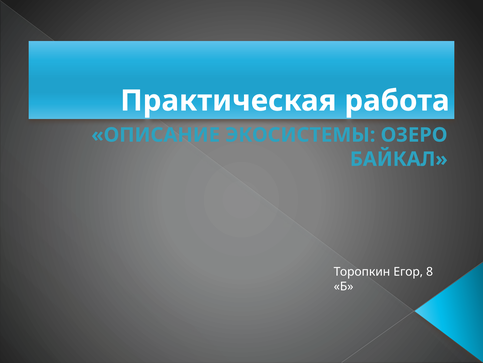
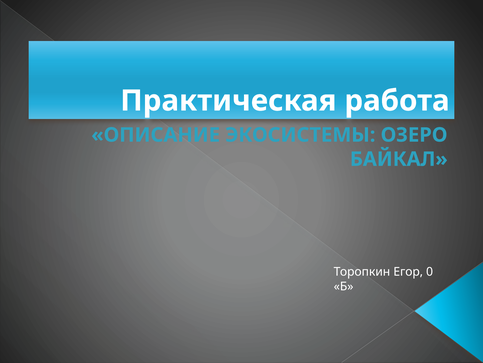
8: 8 -> 0
